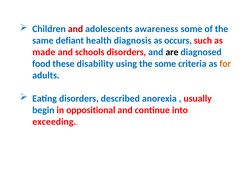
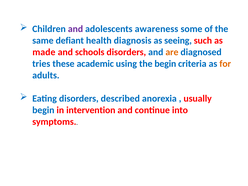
and at (75, 29) colour: red -> purple
occurs: occurs -> seeing
are colour: black -> orange
food: food -> tries
disability: disability -> academic
the some: some -> begin
oppositional: oppositional -> intervention
exceeding: exceeding -> symptoms
